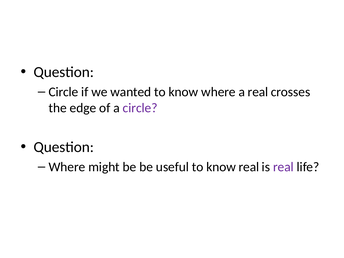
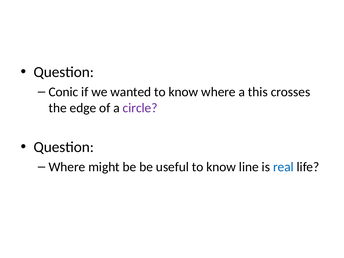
Circle at (63, 92): Circle -> Conic
a real: real -> this
know real: real -> line
real at (283, 167) colour: purple -> blue
